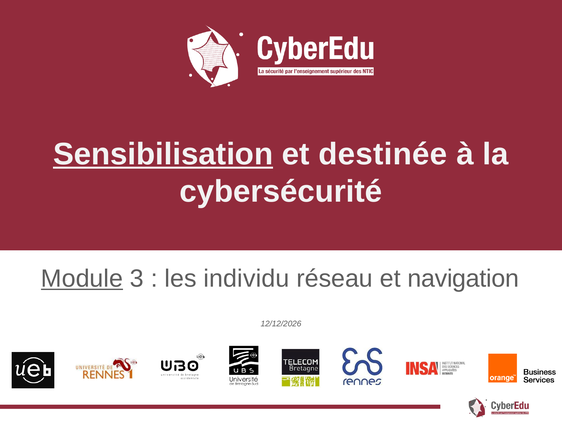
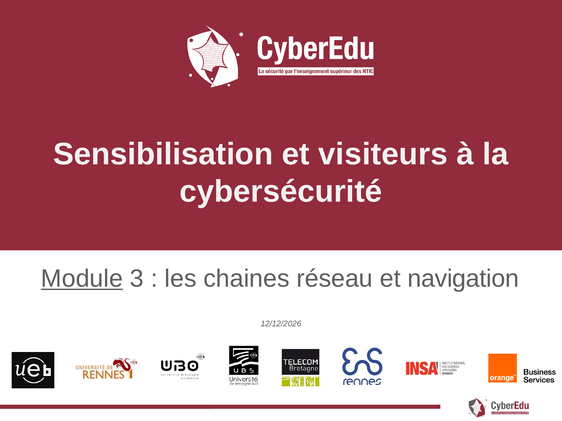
Sensibilisation underline: present -> none
destinée: destinée -> visiteurs
individu: individu -> chaines
